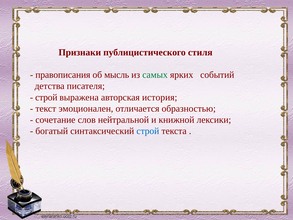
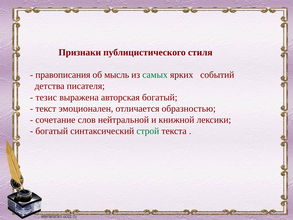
строй at (46, 97): строй -> тезис
авторская история: история -> богатый
строй at (148, 131) colour: blue -> green
